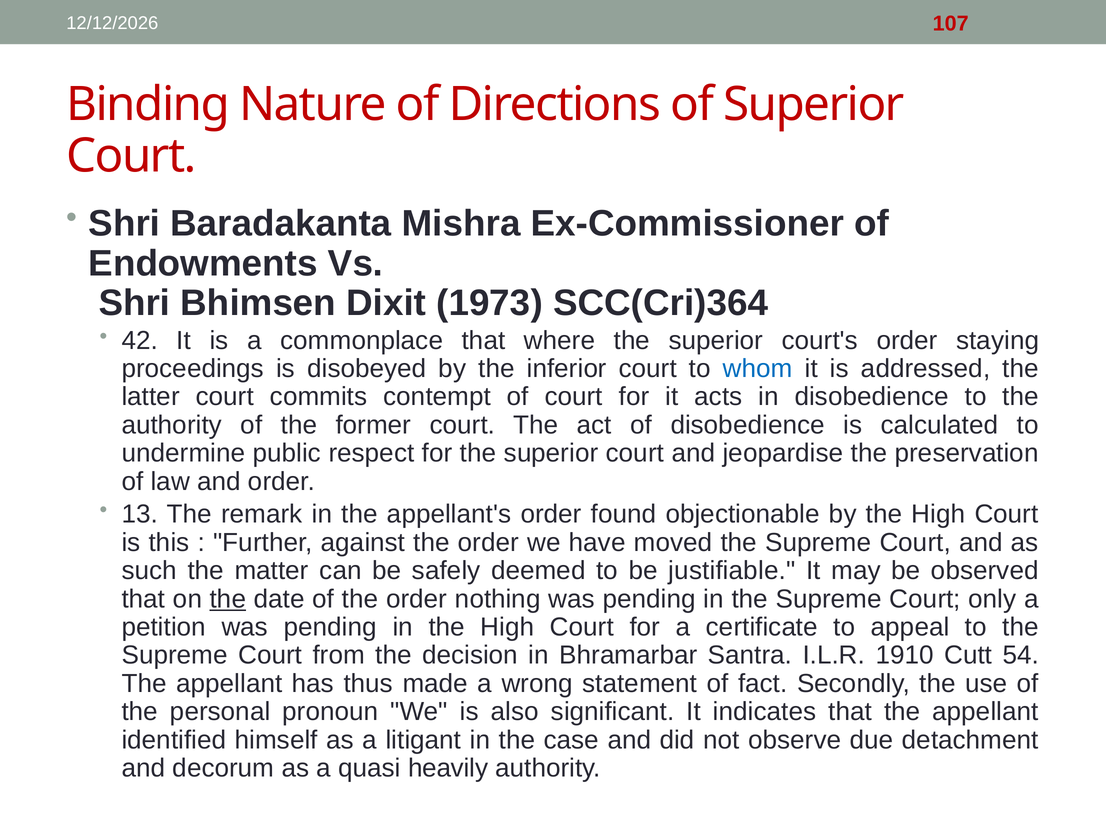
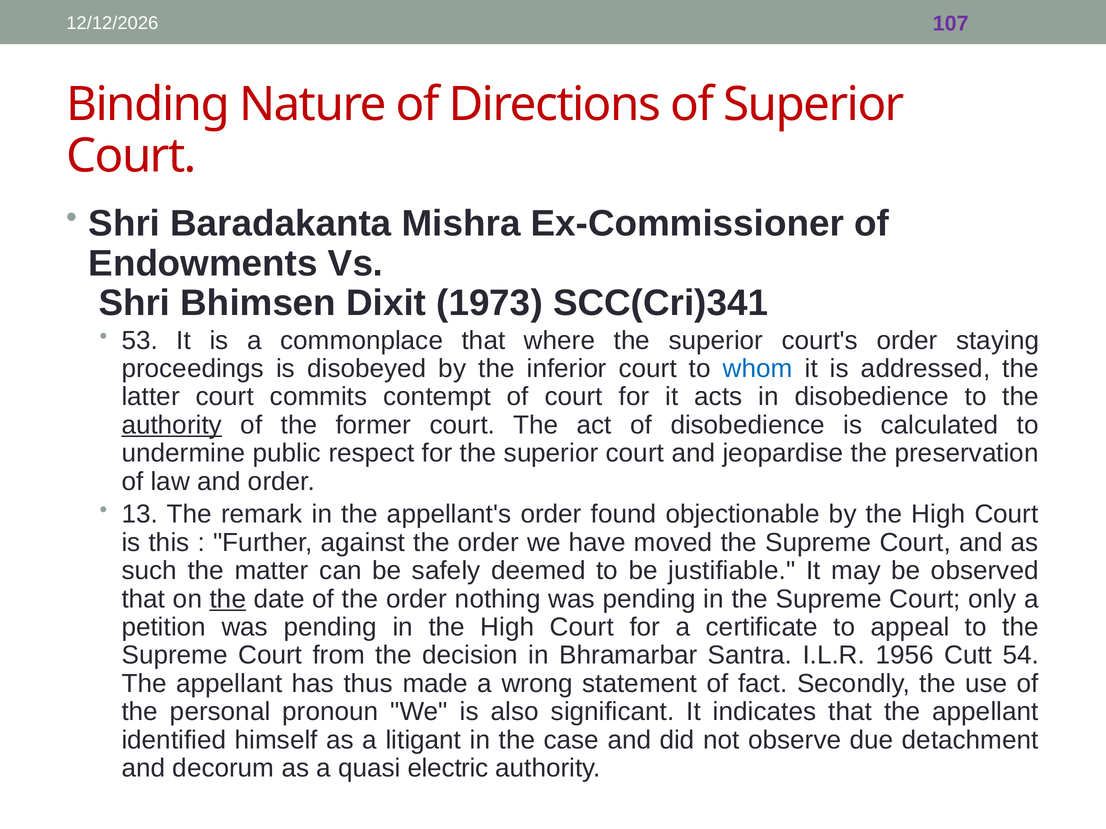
107 colour: red -> purple
SCC(Cri)364: SCC(Cri)364 -> SCC(Cri)341
42: 42 -> 53
authority at (172, 425) underline: none -> present
1910: 1910 -> 1956
heavily: heavily -> electric
